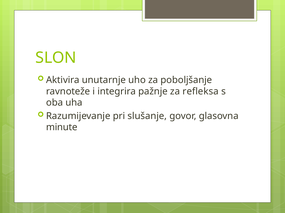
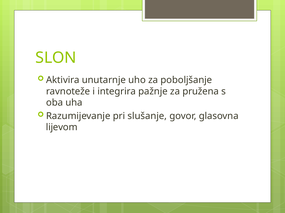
refleksa: refleksa -> pružena
minute: minute -> lijevom
